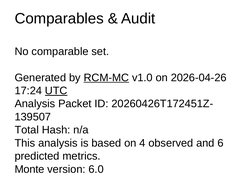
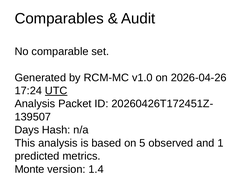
RCM-MC underline: present -> none
Total: Total -> Days
4: 4 -> 5
6: 6 -> 1
6.0: 6.0 -> 1.4
